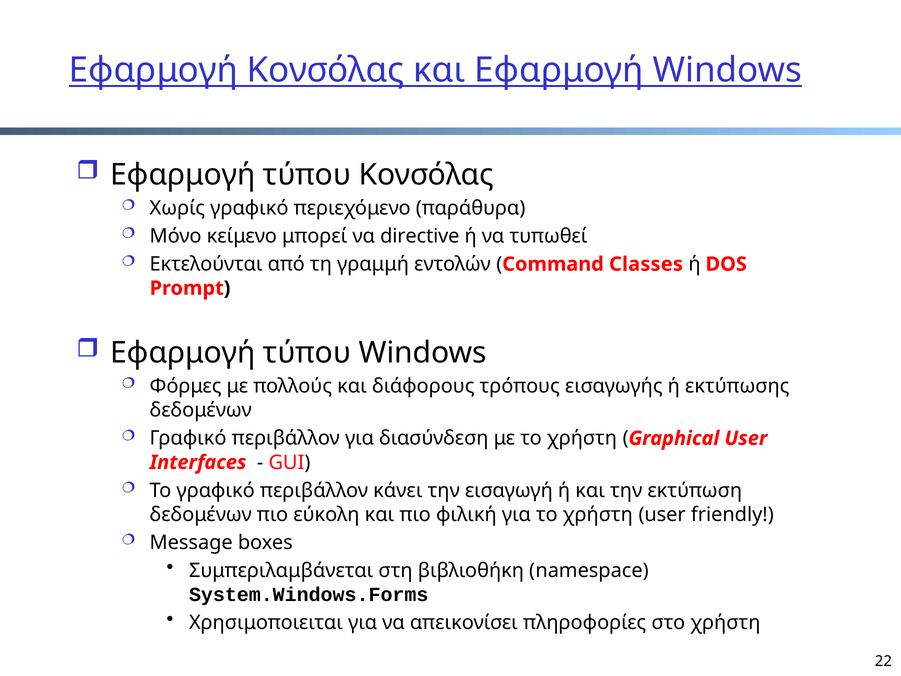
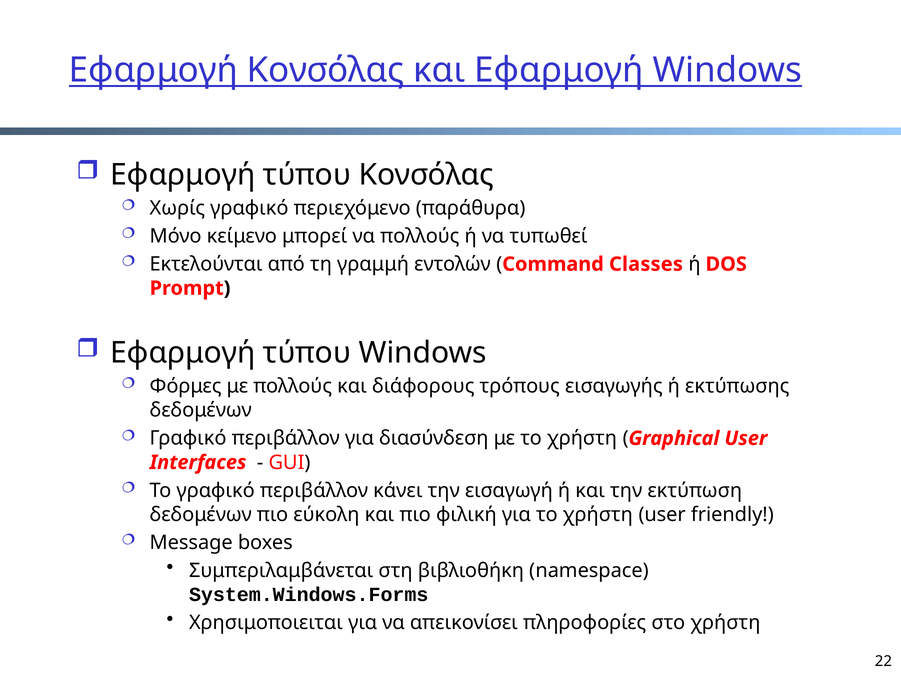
να directive: directive -> πολλούς
